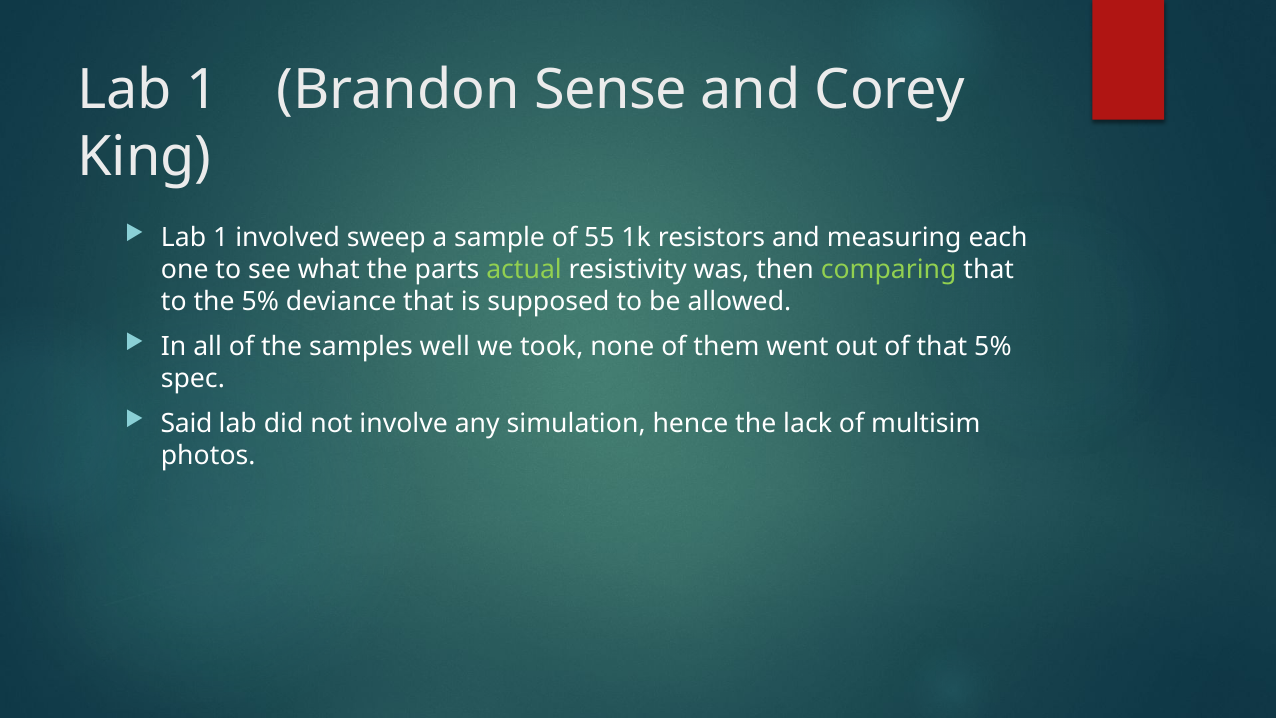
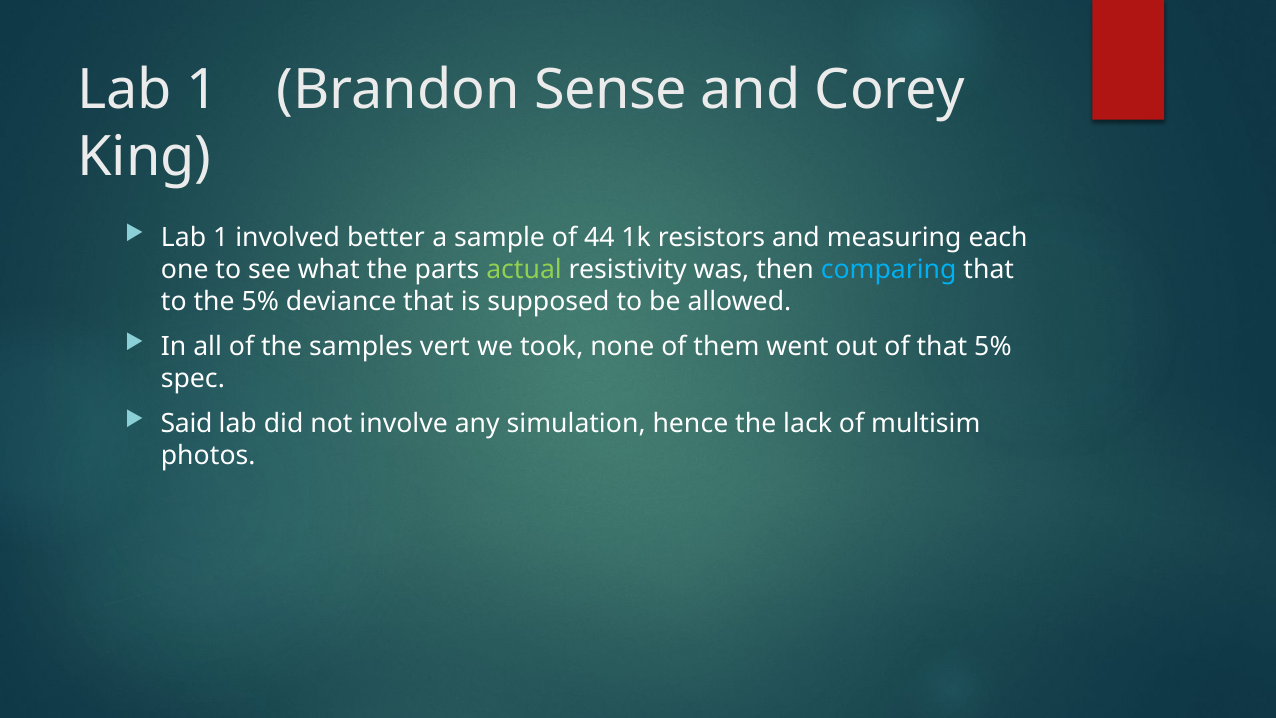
sweep: sweep -> better
55: 55 -> 44
comparing colour: light green -> light blue
well: well -> vert
